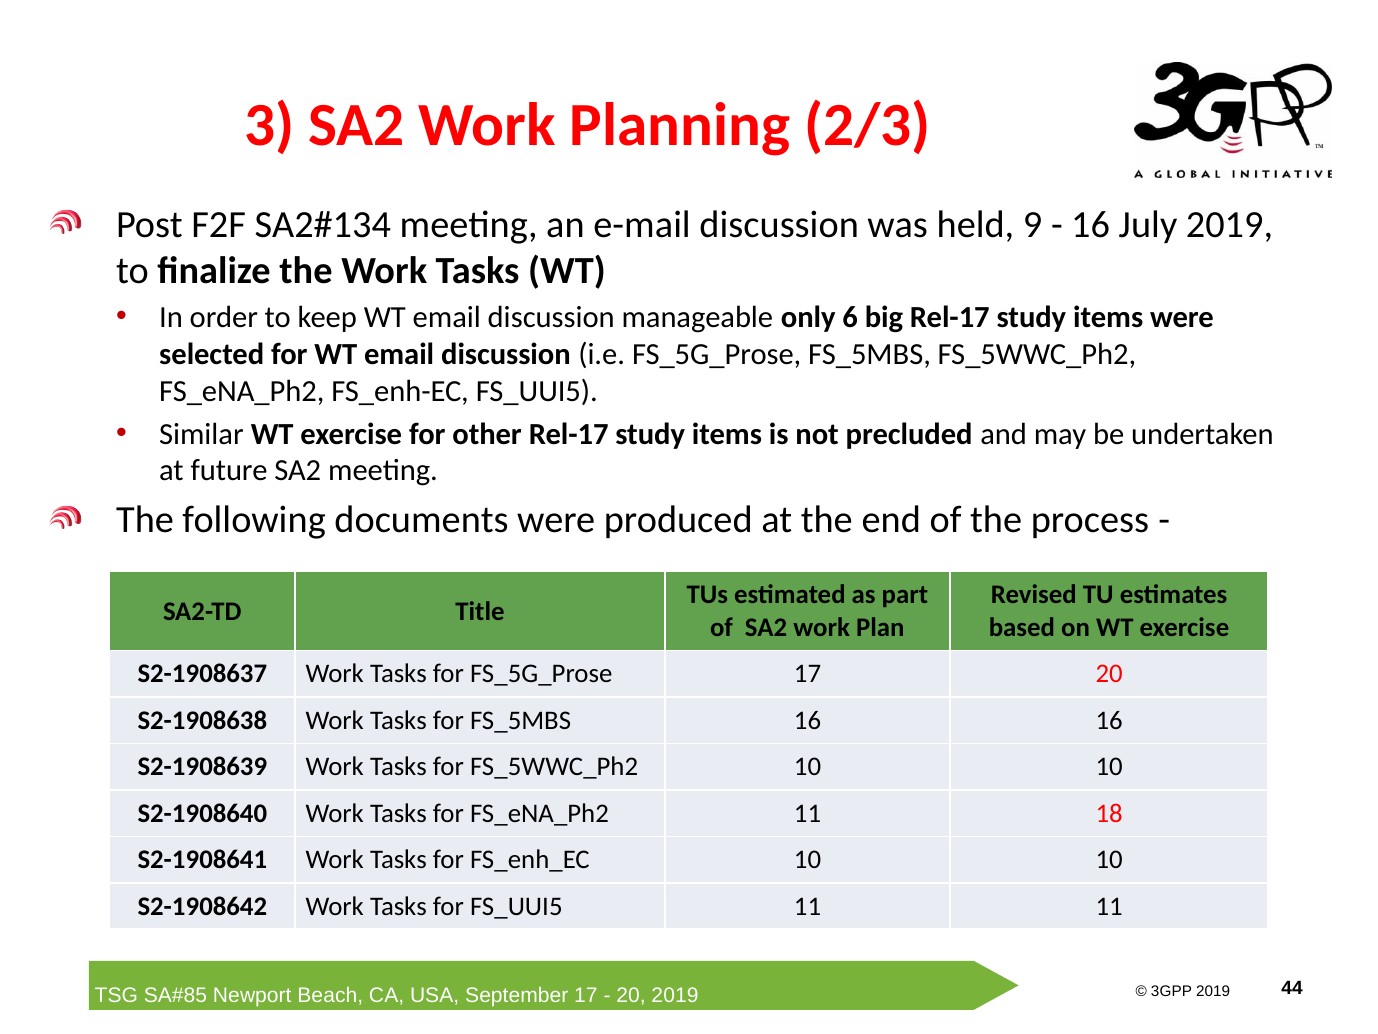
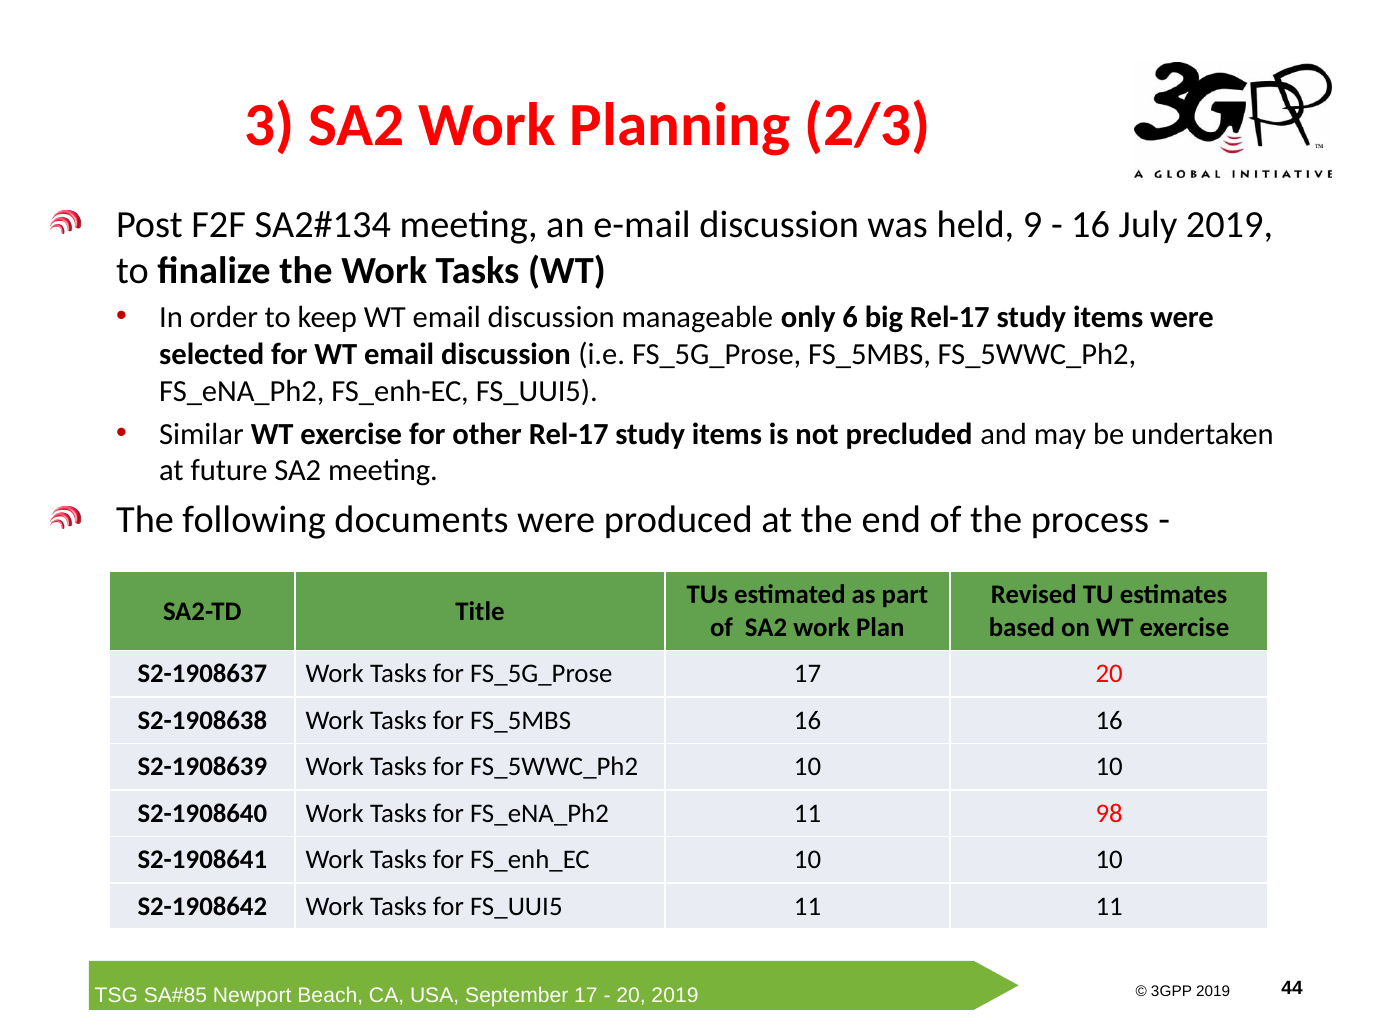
18: 18 -> 98
